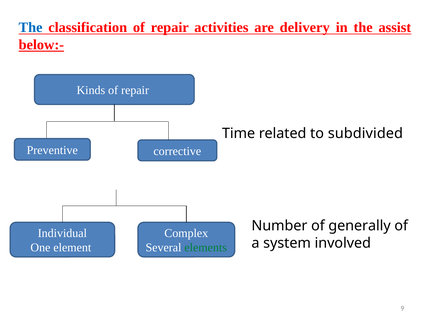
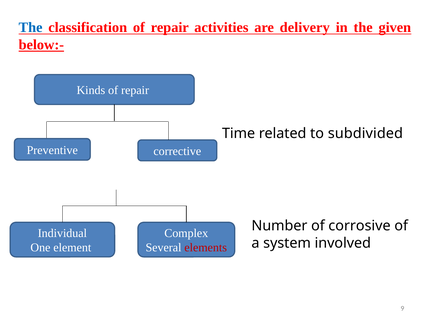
assist: assist -> given
generally: generally -> corrosive
elements colour: green -> red
